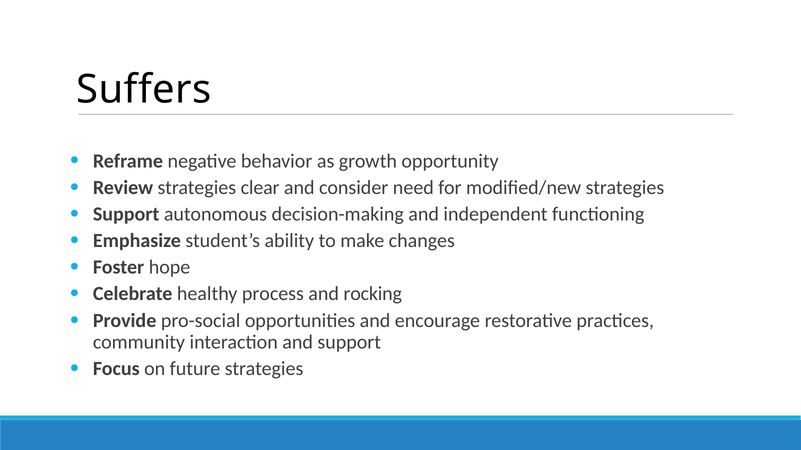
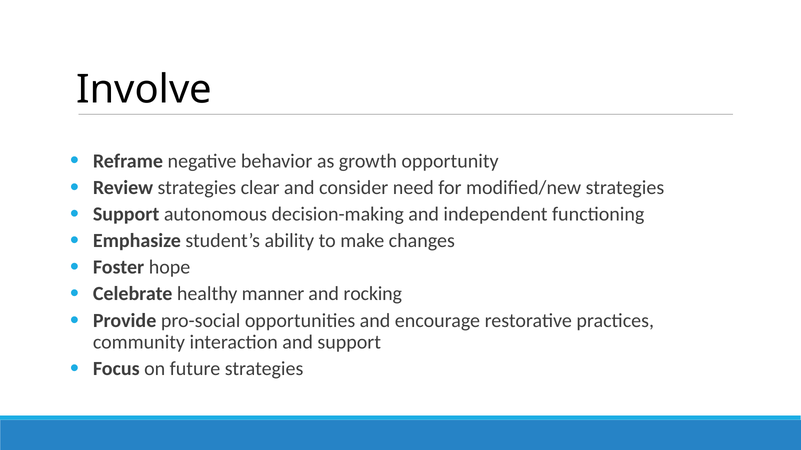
Suffers: Suffers -> Involve
process: process -> manner
